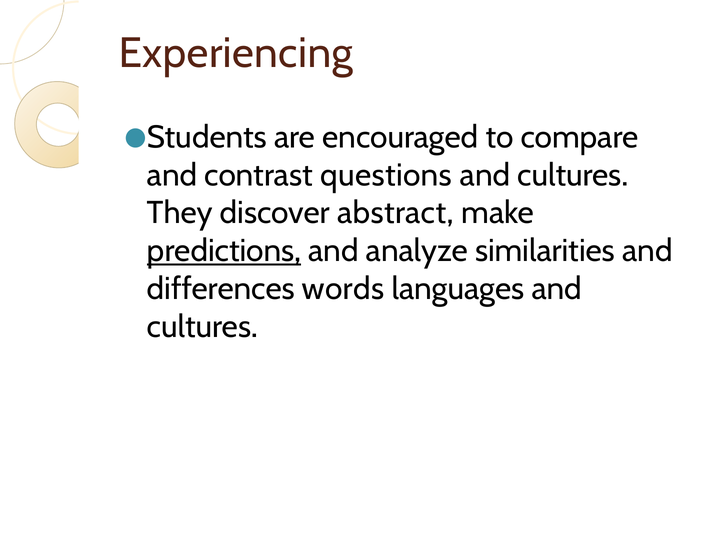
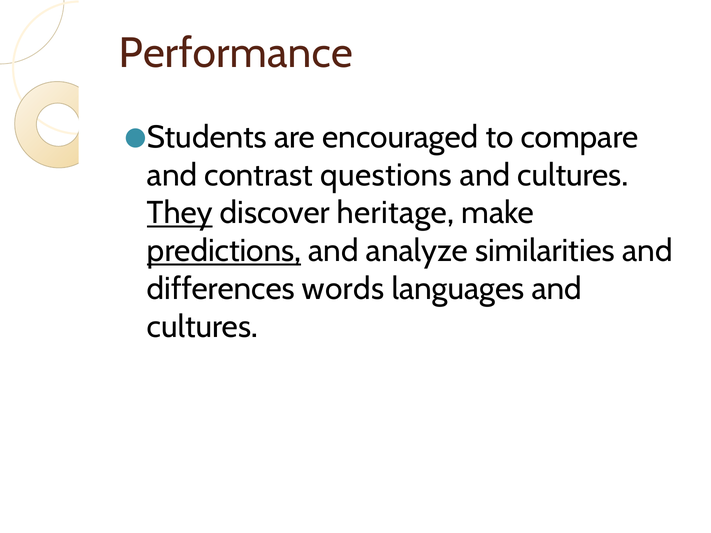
Experiencing: Experiencing -> Performance
They underline: none -> present
abstract: abstract -> heritage
